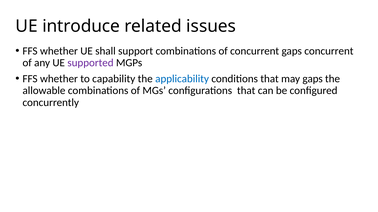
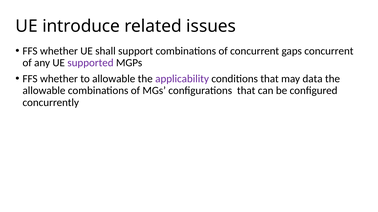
to capability: capability -> allowable
applicability colour: blue -> purple
may gaps: gaps -> data
